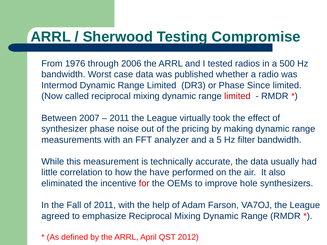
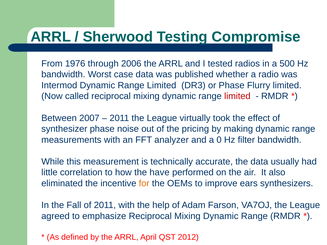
Since: Since -> Flurry
5: 5 -> 0
for colour: red -> orange
hole: hole -> ears
